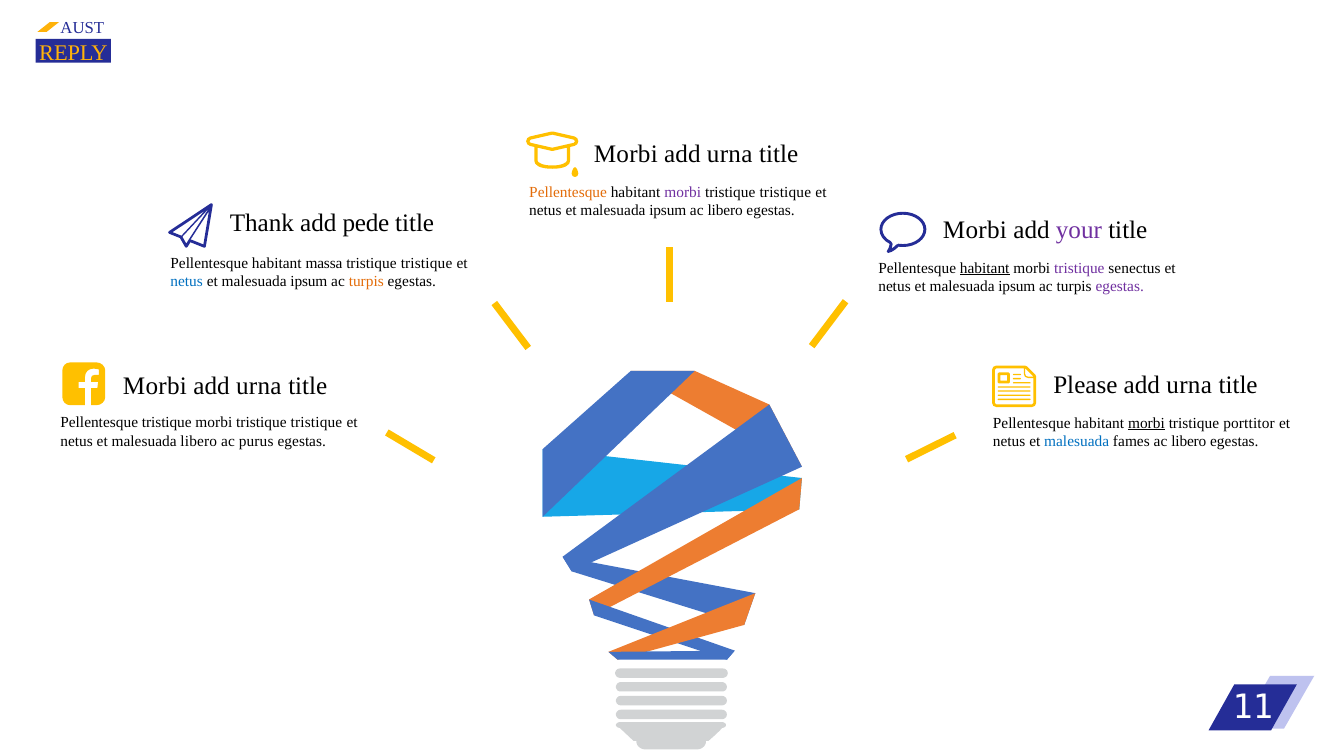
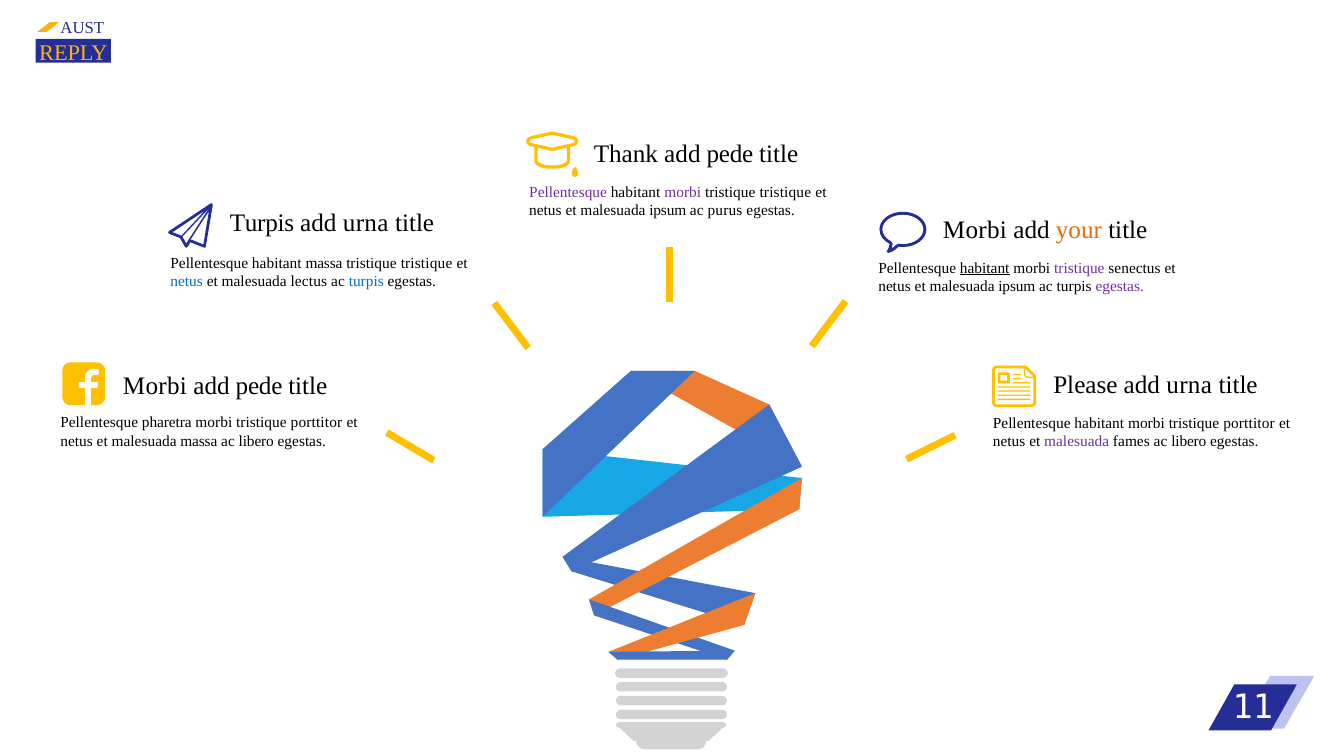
Morbi at (626, 155): Morbi -> Thank
urna at (730, 155): urna -> pede
Pellentesque at (568, 192) colour: orange -> purple
libero at (725, 211): libero -> purus
Thank at (262, 223): Thank -> Turpis
pede at (366, 223): pede -> urna
your colour: purple -> orange
ipsum at (309, 281): ipsum -> lectus
turpis at (366, 281) colour: orange -> blue
urna at (259, 386): urna -> pede
Pellentesque tristique: tristique -> pharetra
tristique at (316, 423): tristique -> porttitor
morbi at (1146, 423) underline: present -> none
malesuada libero: libero -> massa
purus at (256, 441): purus -> libero
malesuada at (1077, 442) colour: blue -> purple
